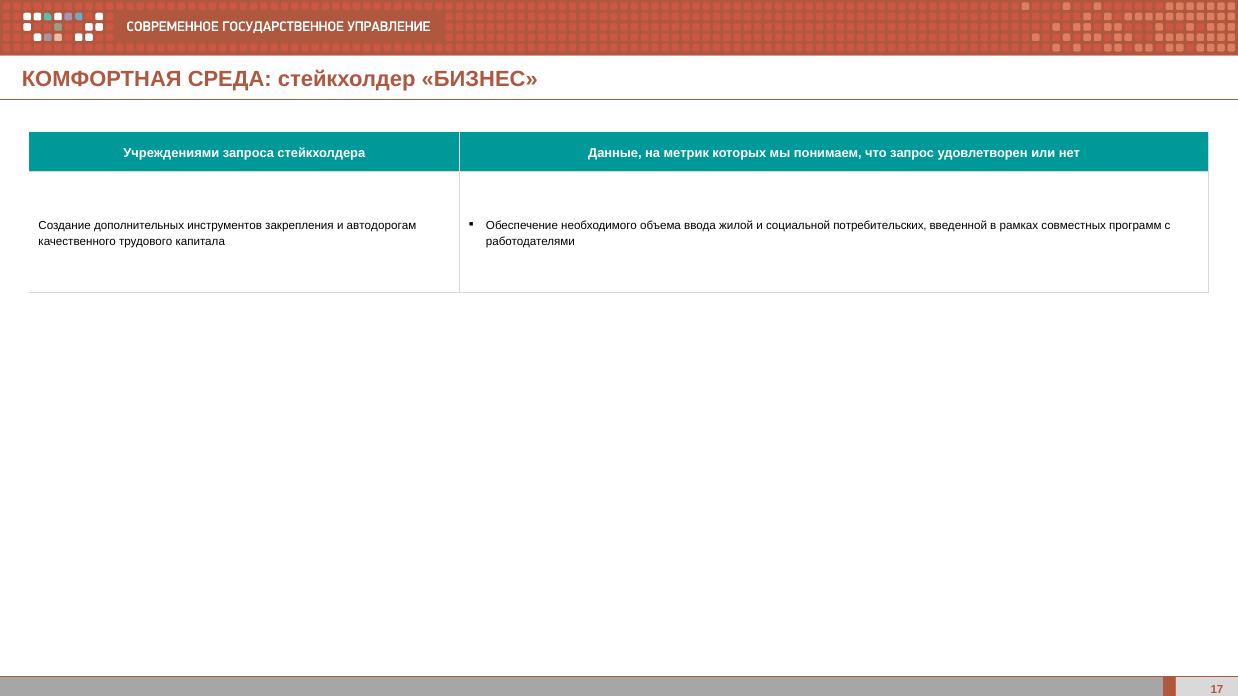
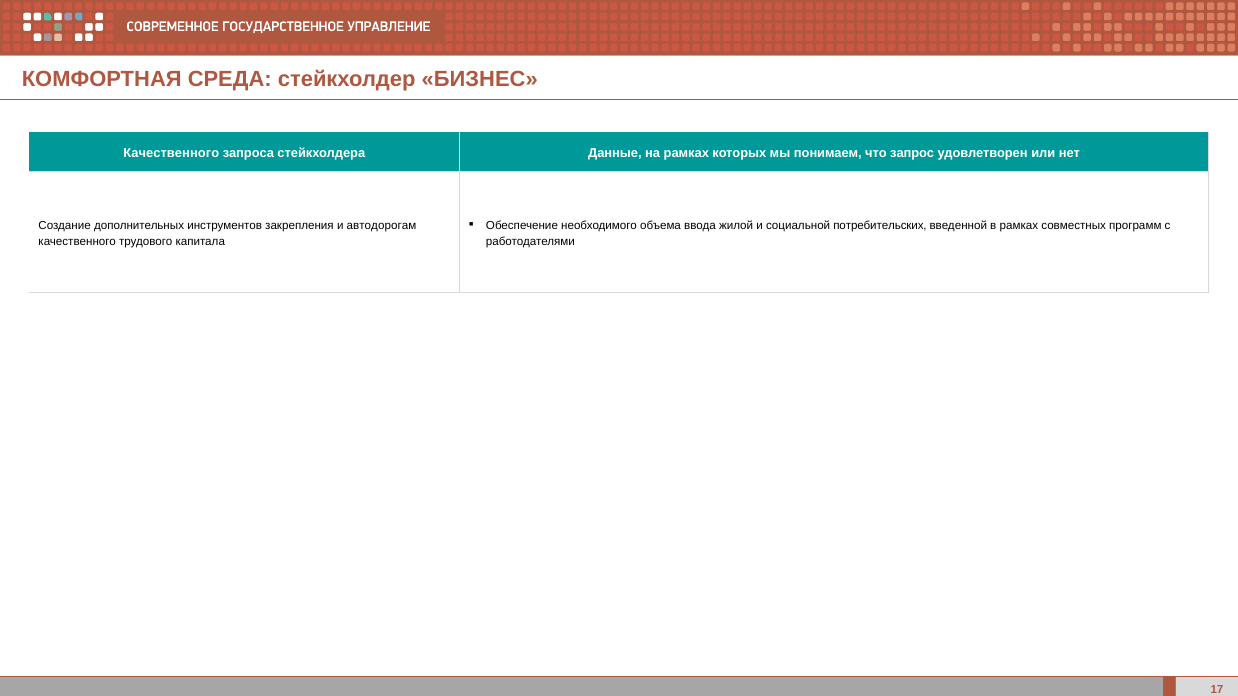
Учреждениями at (171, 154): Учреждениями -> Качественного
на метрик: метрик -> рамках
